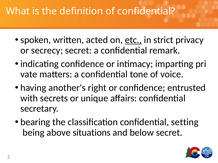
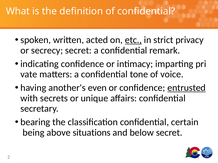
right: right -> even
entrusted underline: none -> present
setting: setting -> certain
